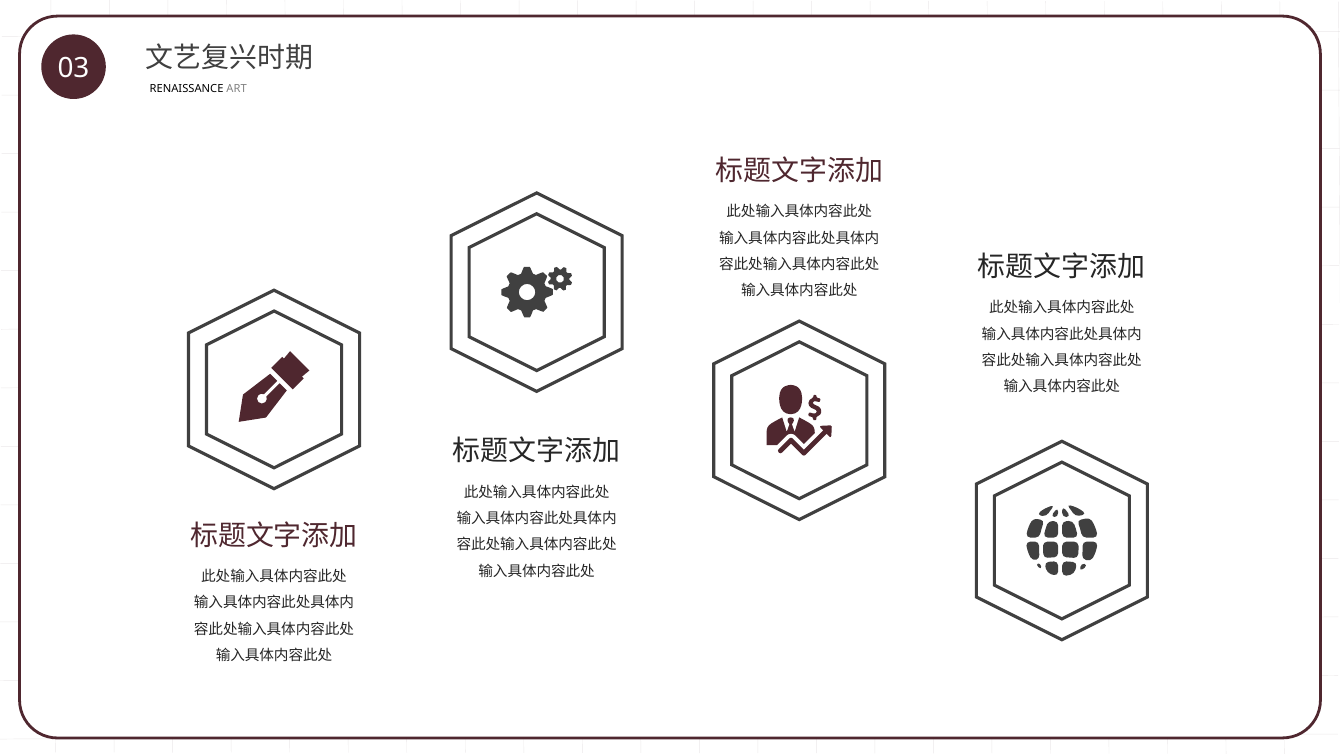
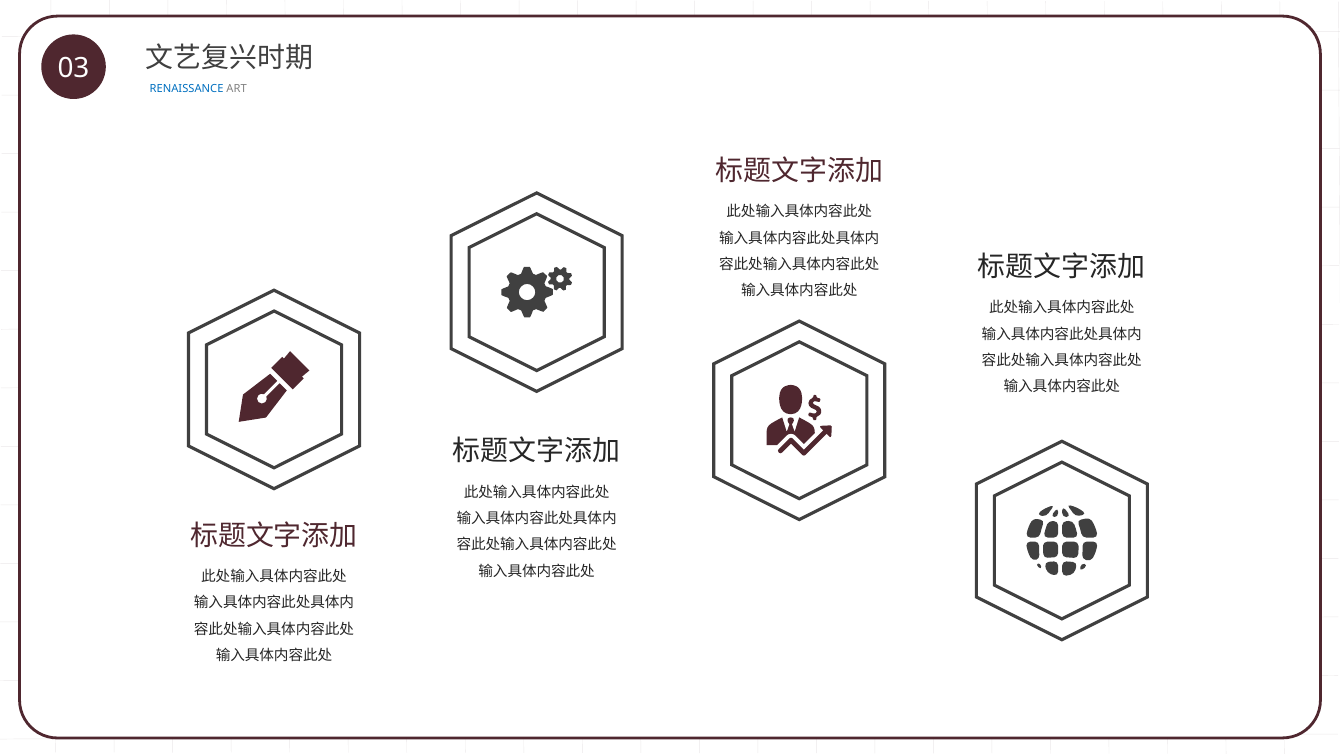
RENAISSANCE colour: black -> blue
